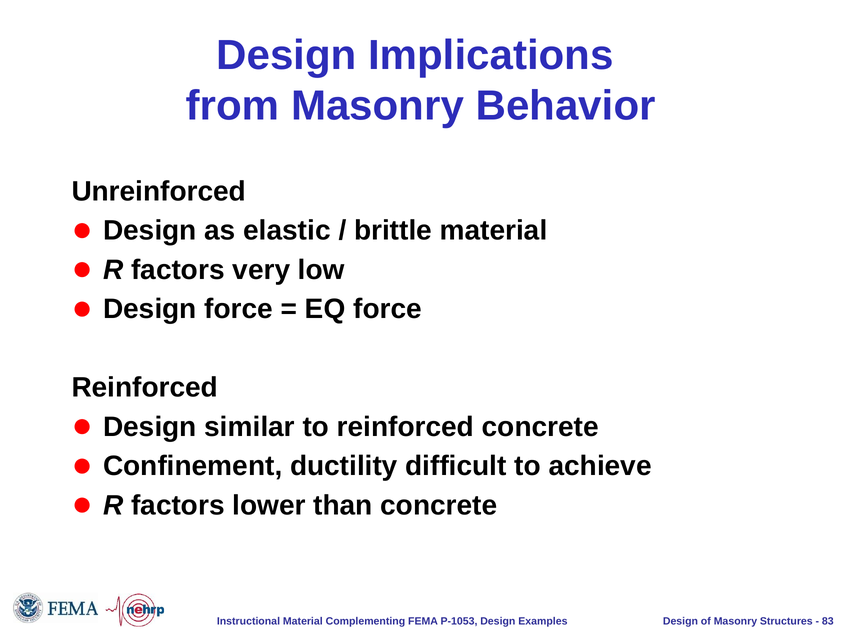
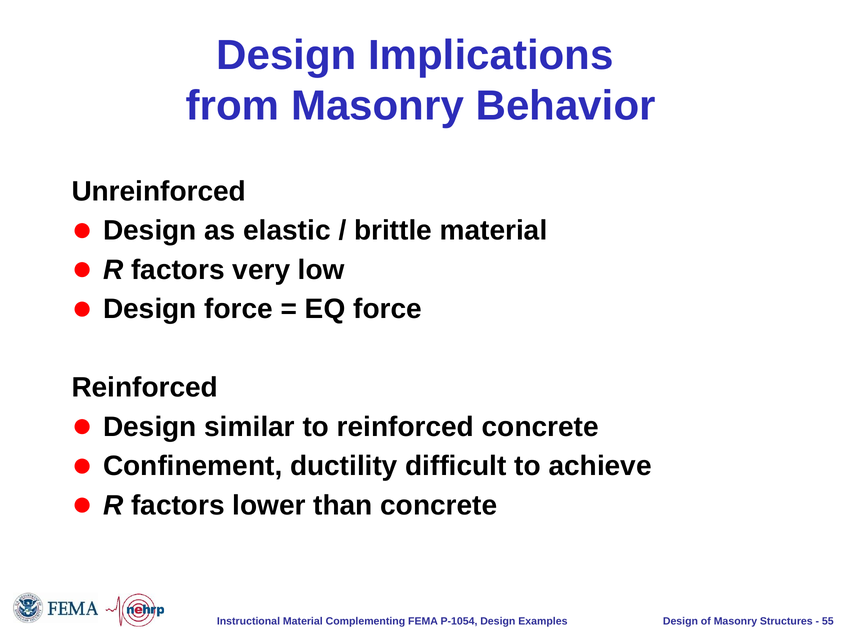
P-1053: P-1053 -> P-1054
83: 83 -> 55
